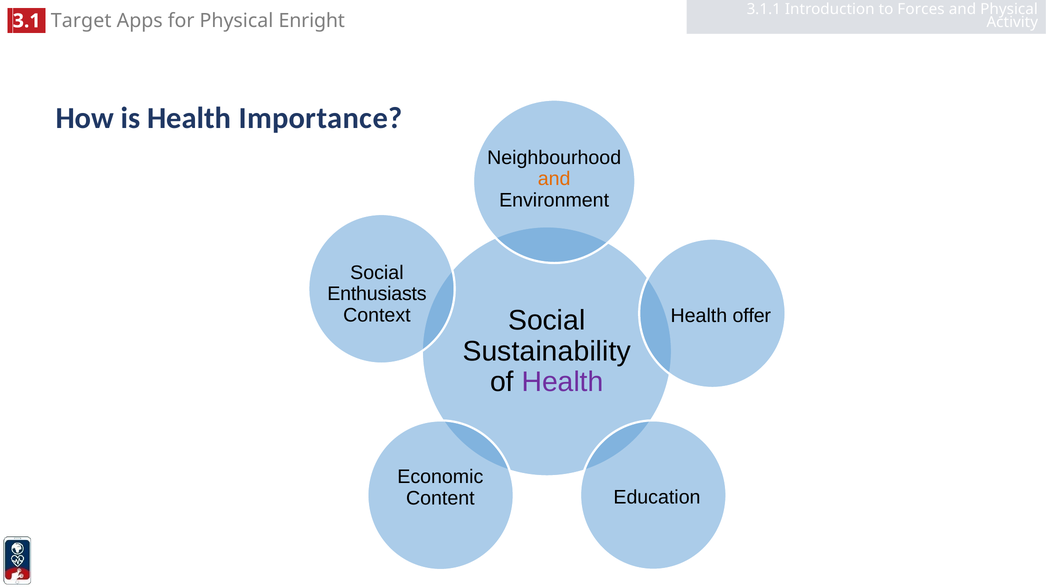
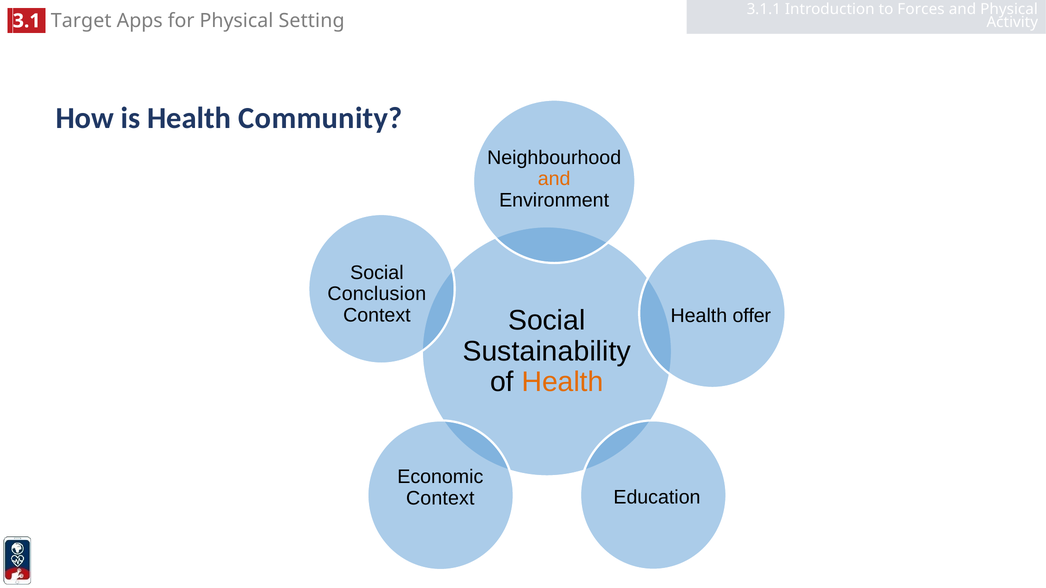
Enright: Enright -> Setting
Importance: Importance -> Community
Enthusiasts: Enthusiasts -> Conclusion
Health at (563, 382) colour: purple -> orange
Content at (440, 499): Content -> Context
